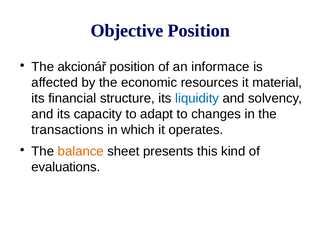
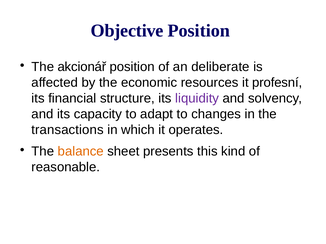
informace: informace -> deliberate
material: material -> profesní
liquidity colour: blue -> purple
evaluations: evaluations -> reasonable
